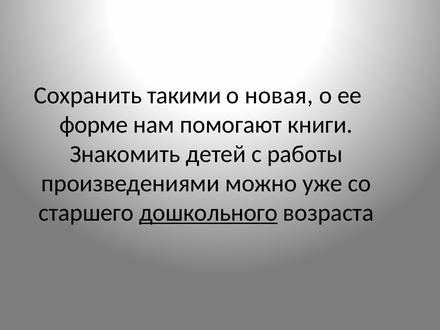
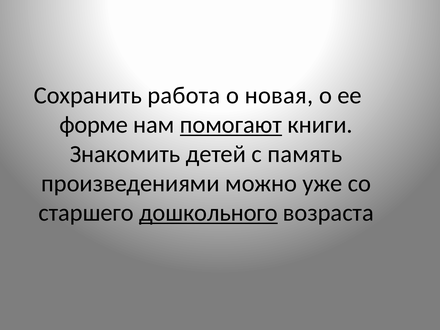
такими: такими -> работа
помогают underline: none -> present
работы: работы -> память
